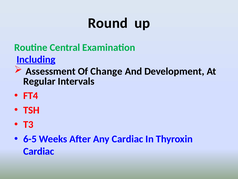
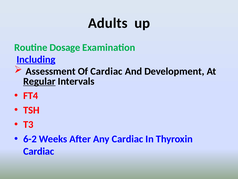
Round: Round -> Adults
Central: Central -> Dosage
Of Change: Change -> Cardiac
Regular underline: none -> present
6-5: 6-5 -> 6-2
